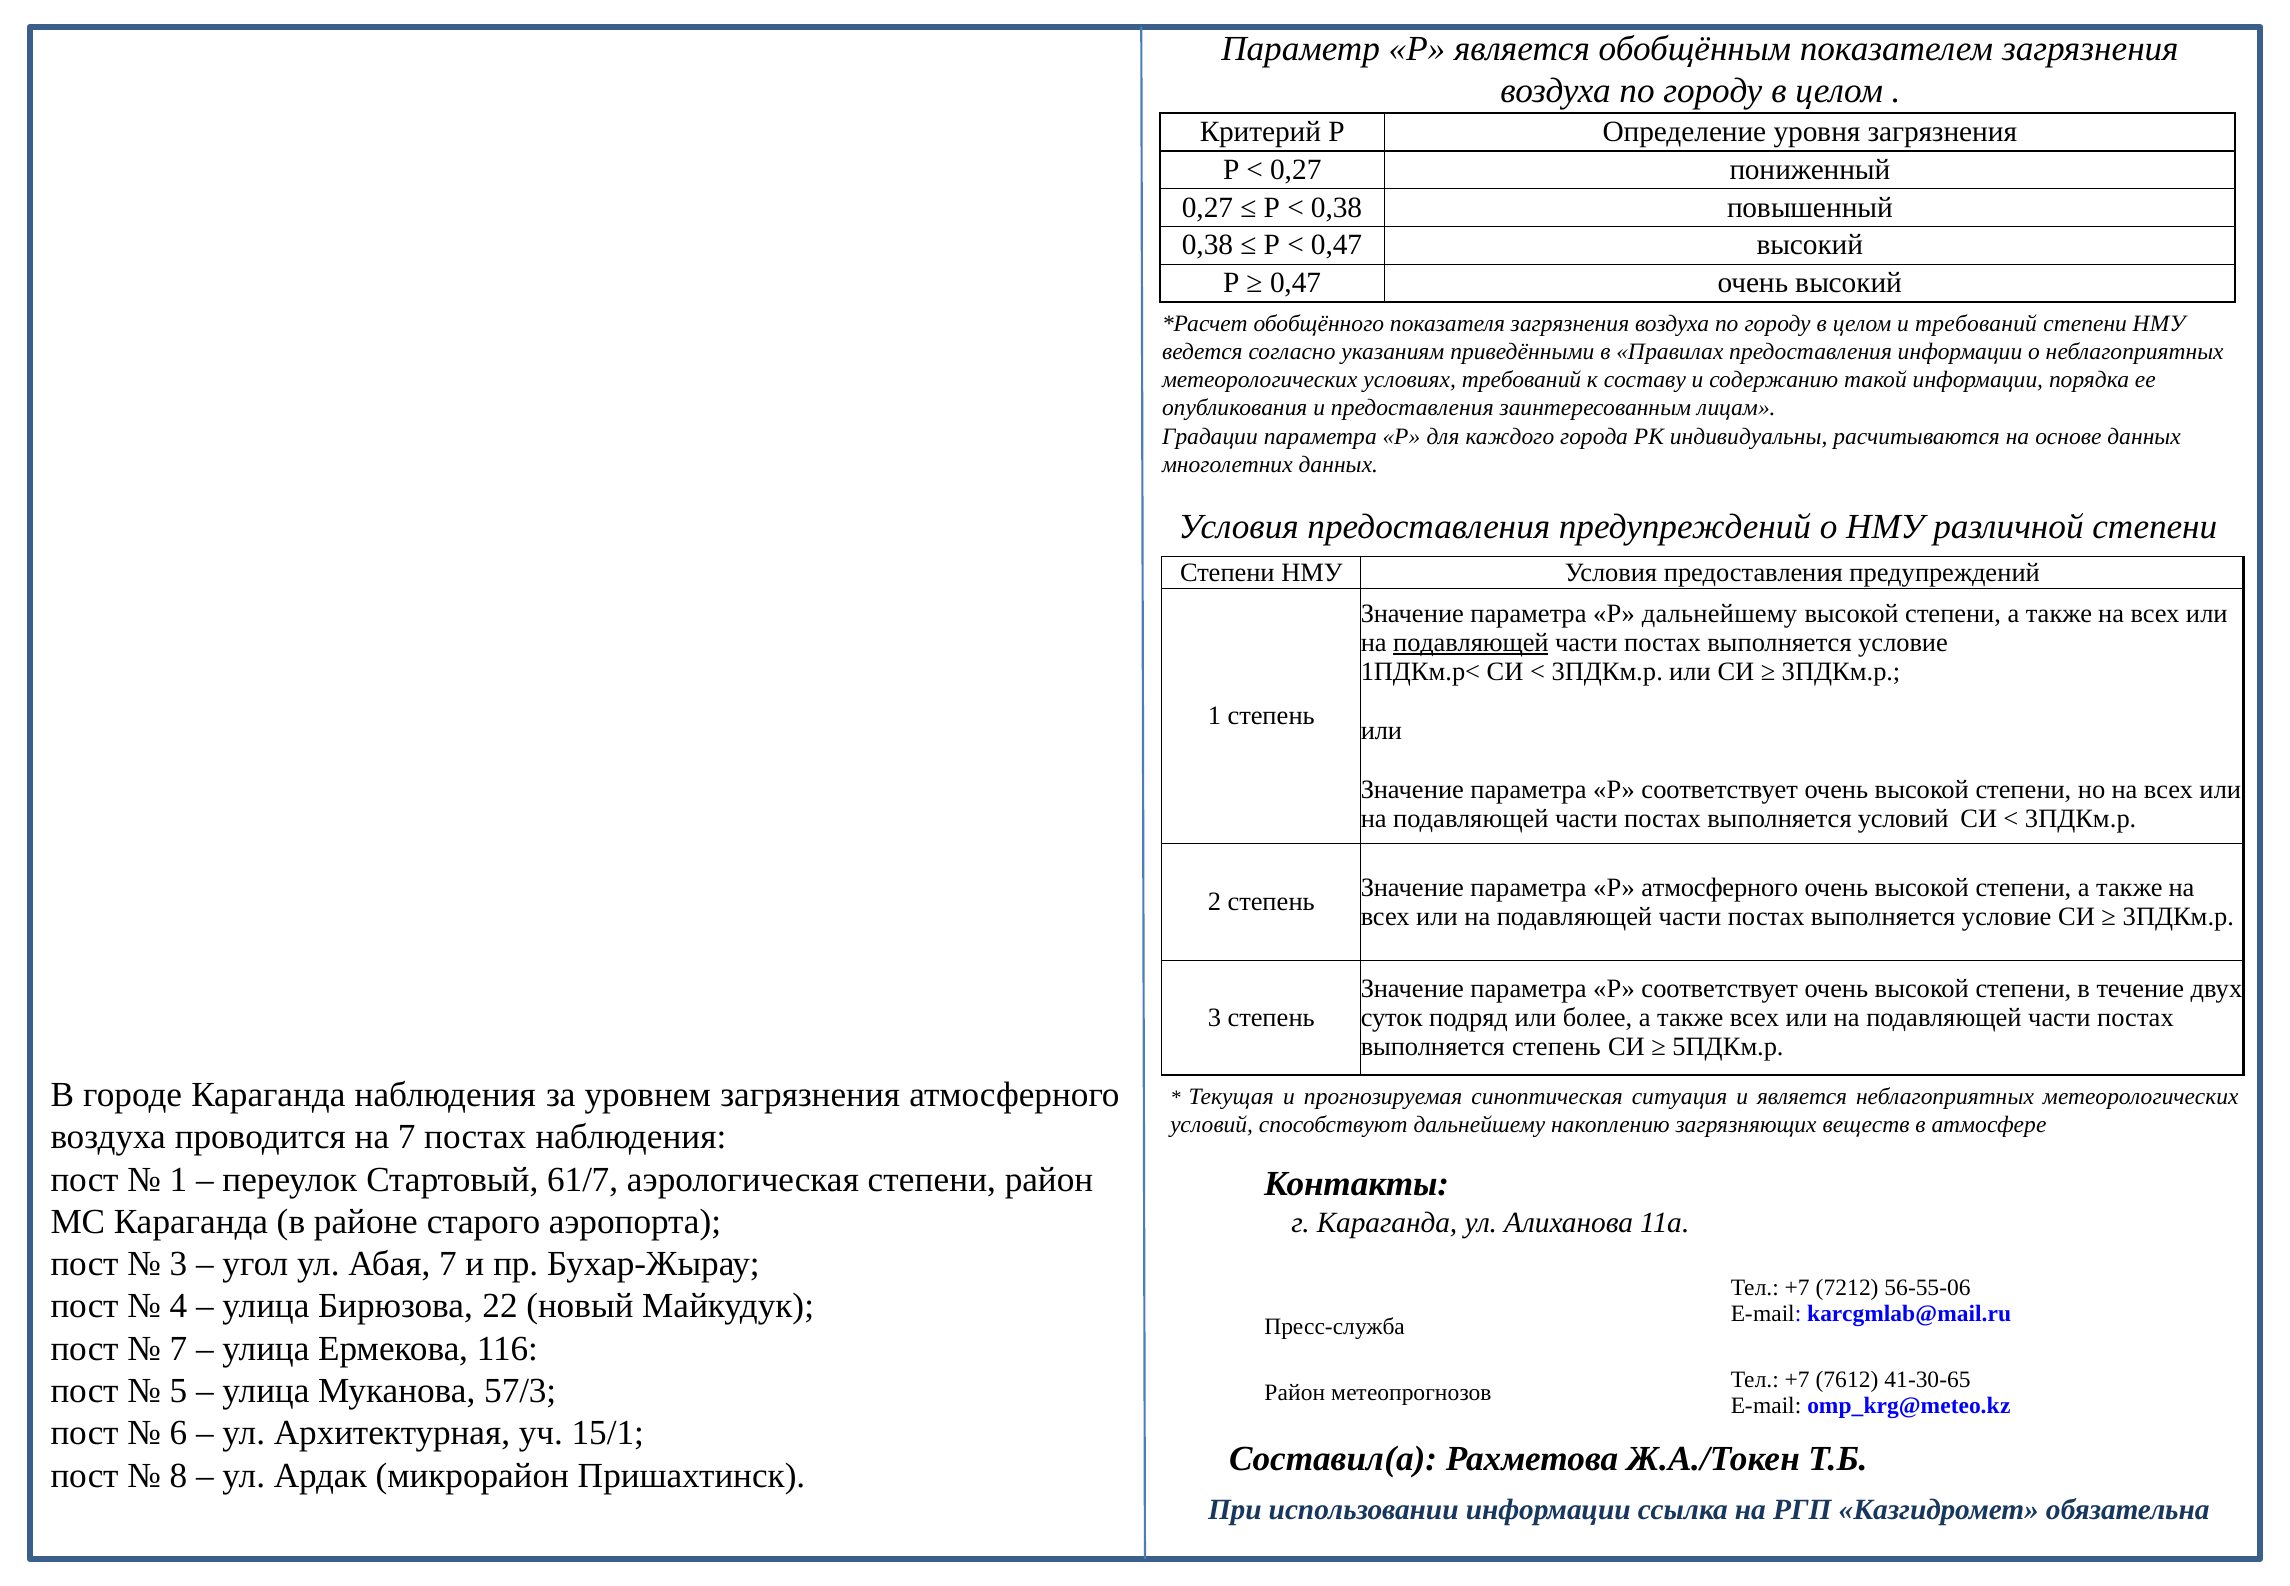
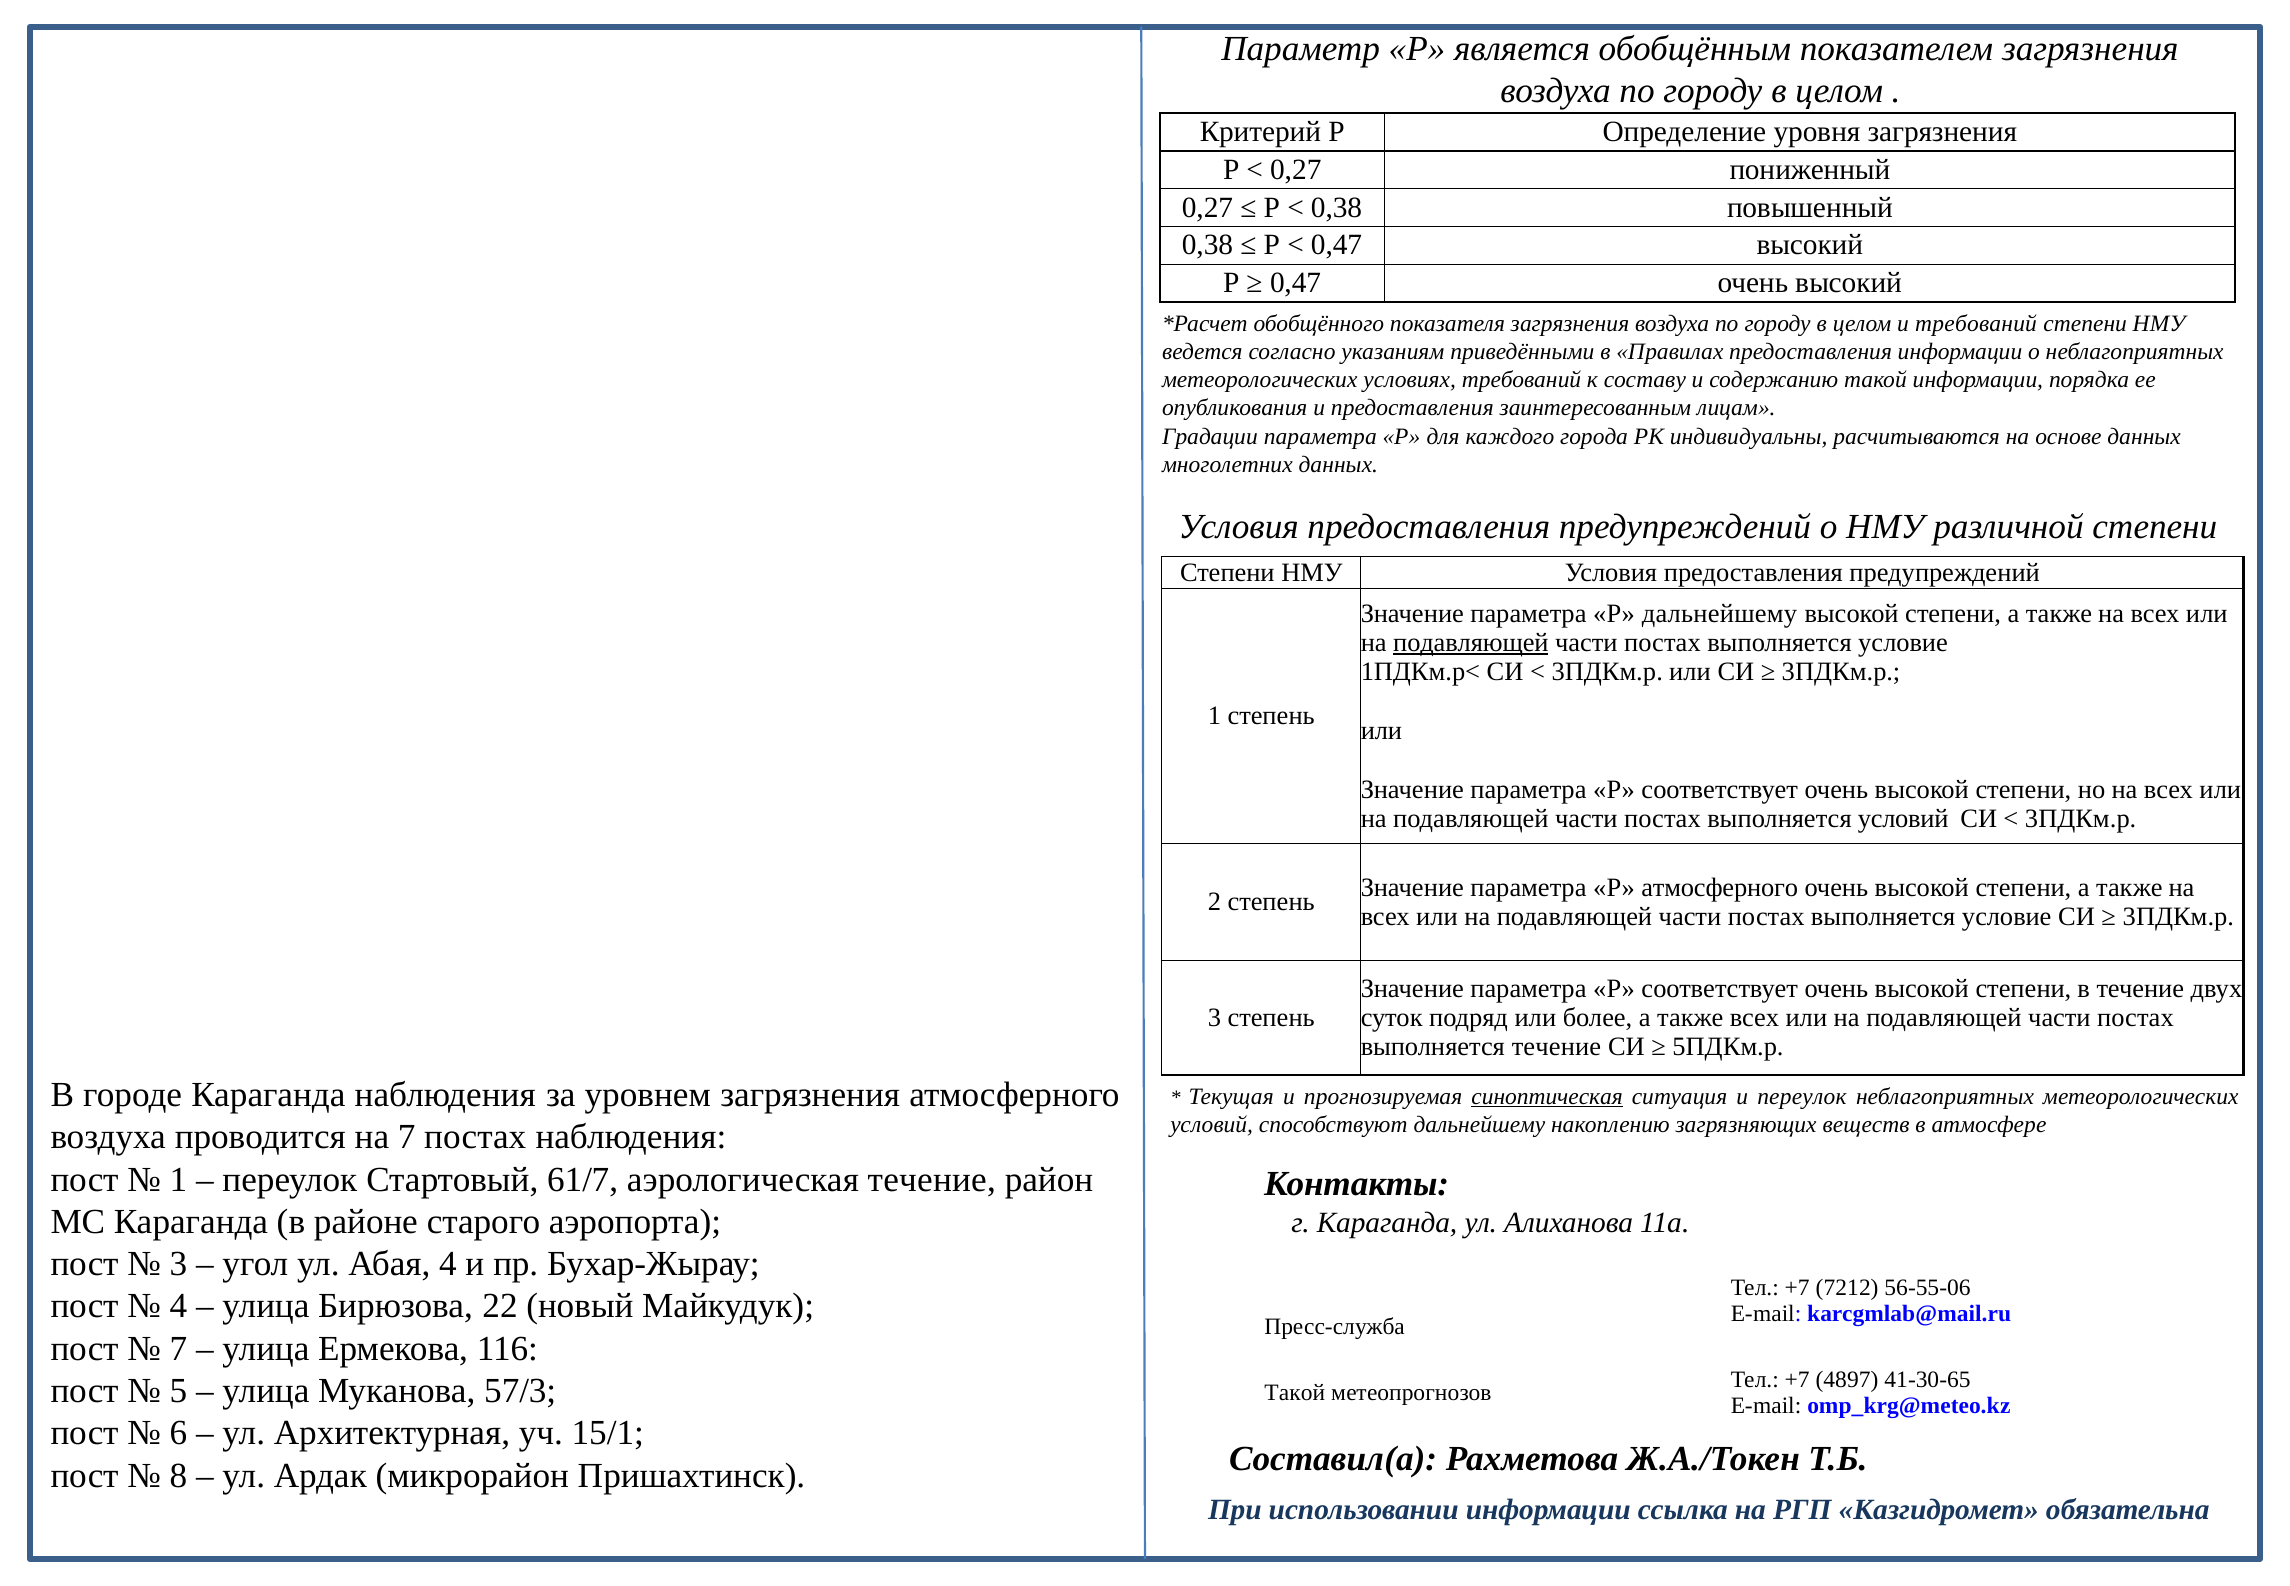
выполняется степень: степень -> течение
синоптическая underline: none -> present
и является: является -> переулок
аэрологическая степени: степени -> течение
Абая 7: 7 -> 4
7612: 7612 -> 4897
Район at (1295, 1392): Район -> Такой
